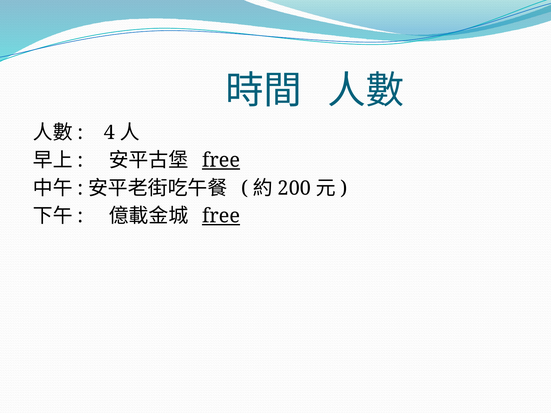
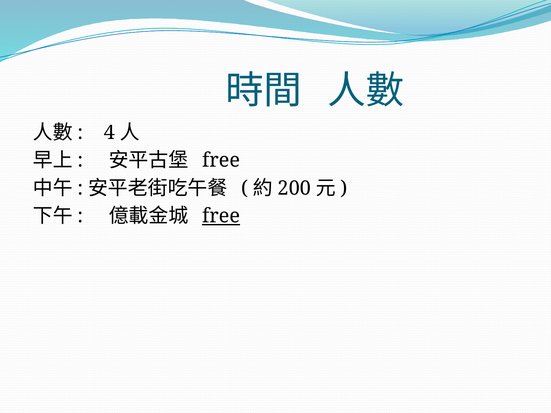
free at (221, 160) underline: present -> none
